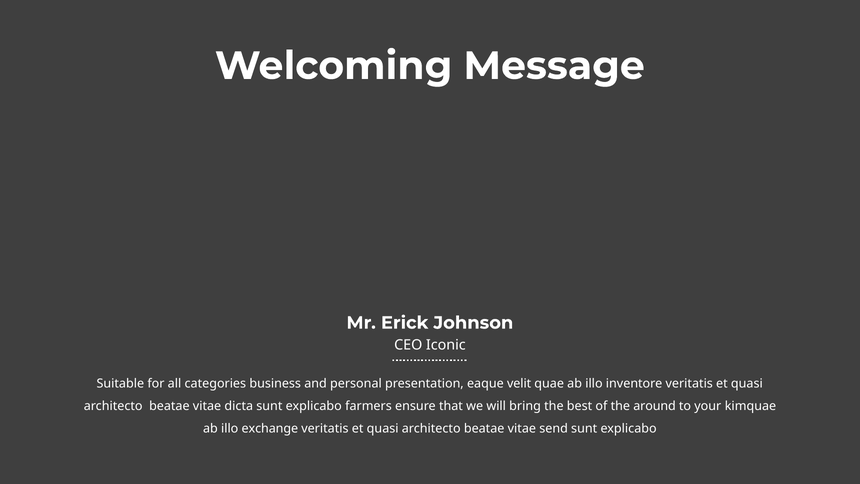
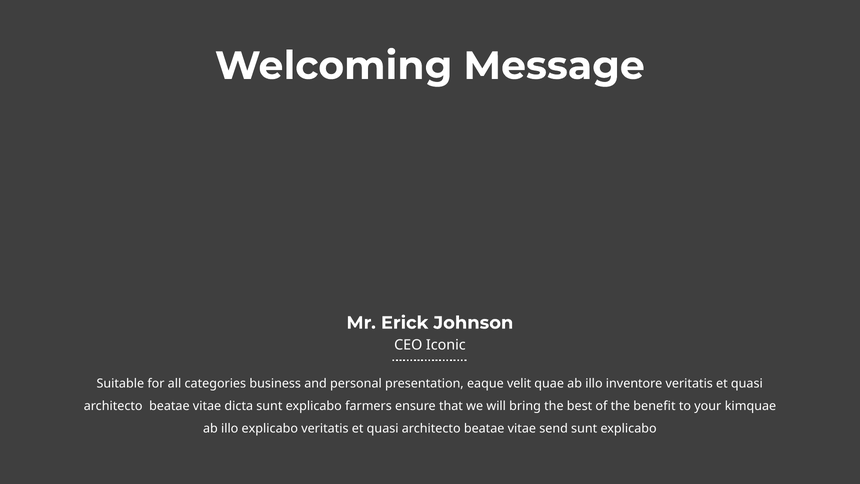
around: around -> benefit
illo exchange: exchange -> explicabo
